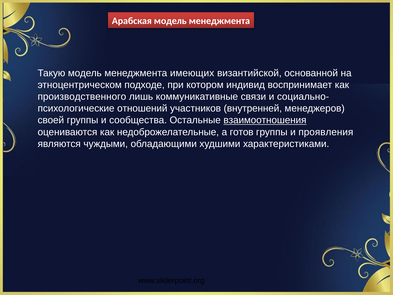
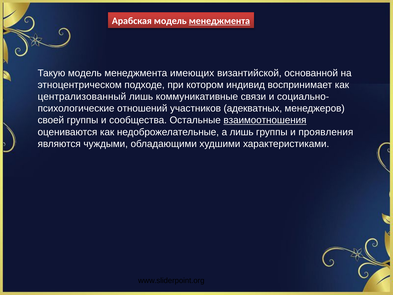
менеджмента at (219, 21) underline: none -> present
производственного: производственного -> централизованный
внутренней: внутренней -> адекватных
а готов: готов -> лишь
